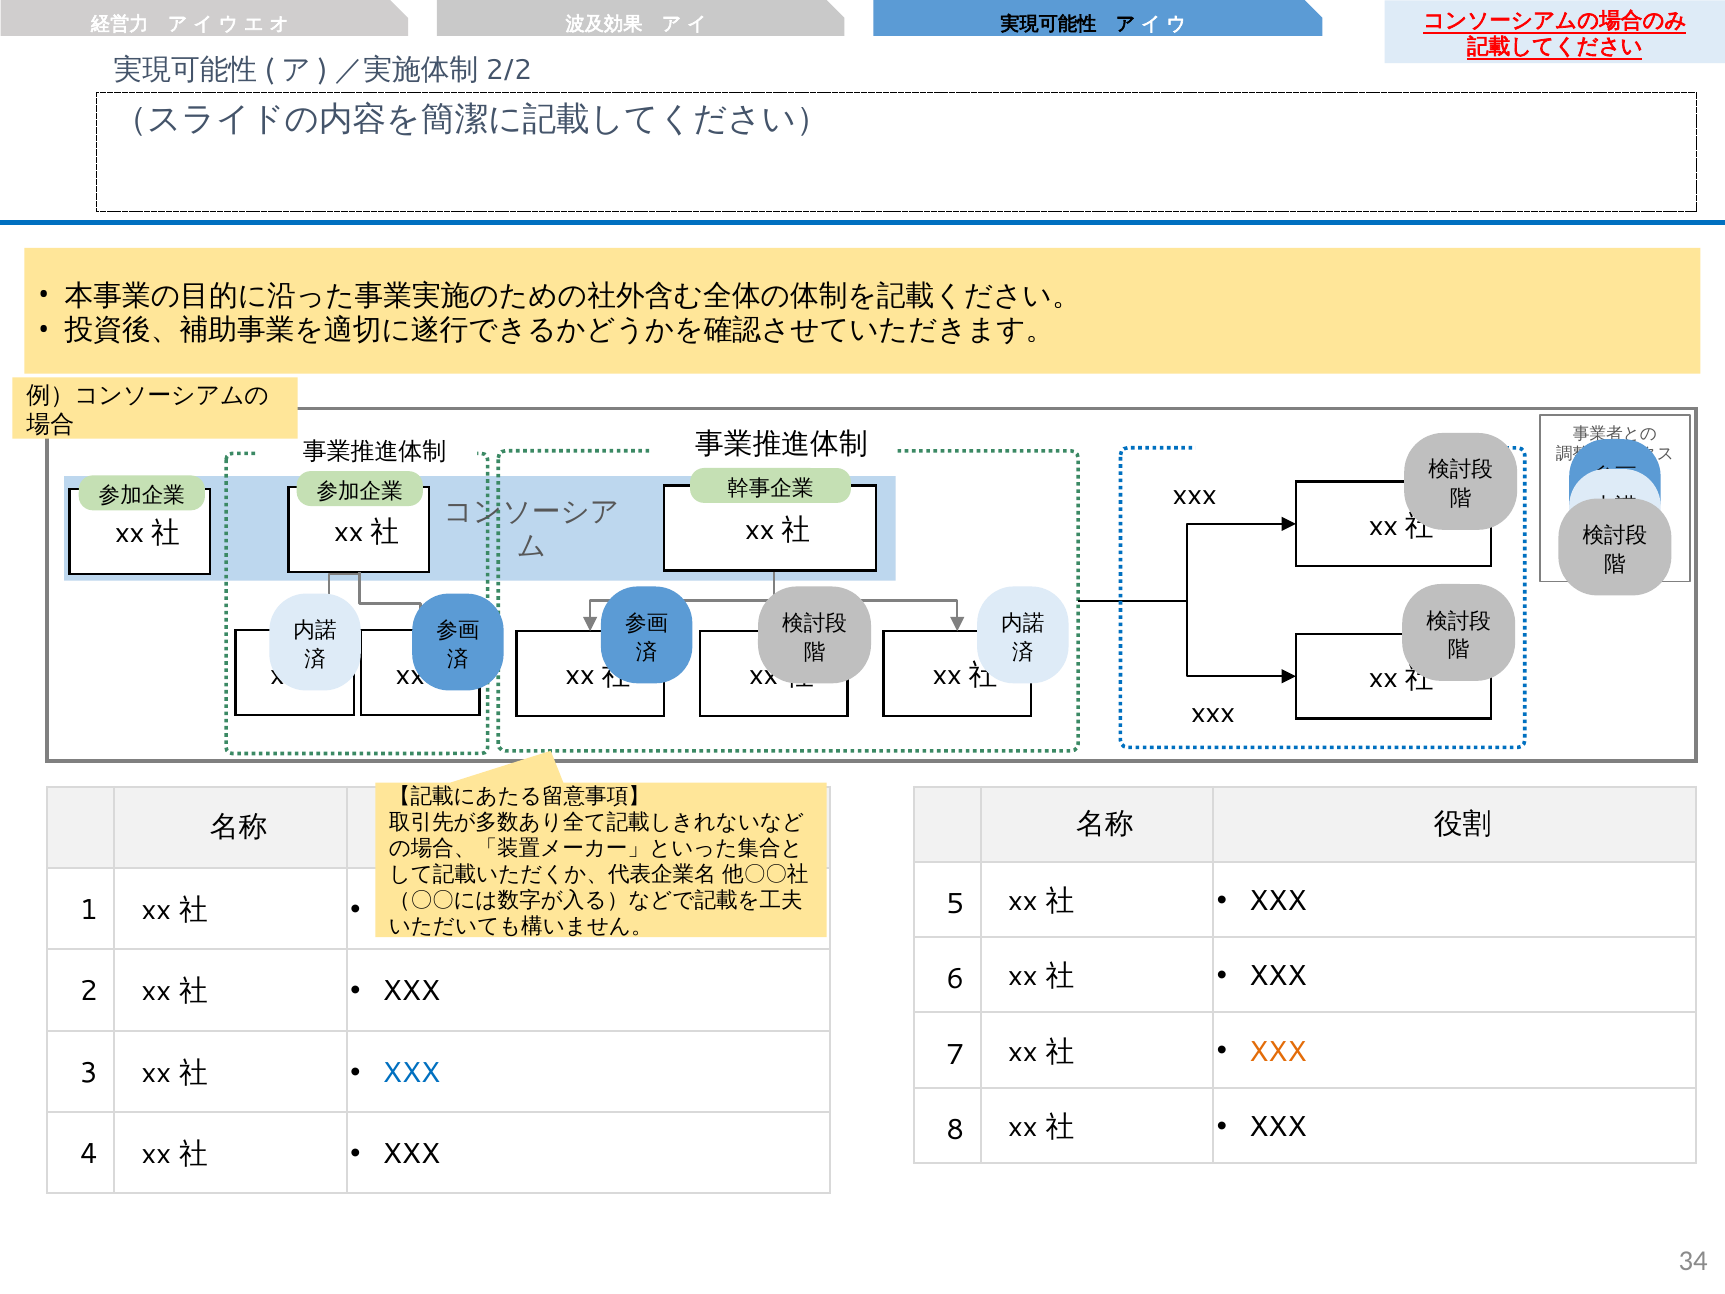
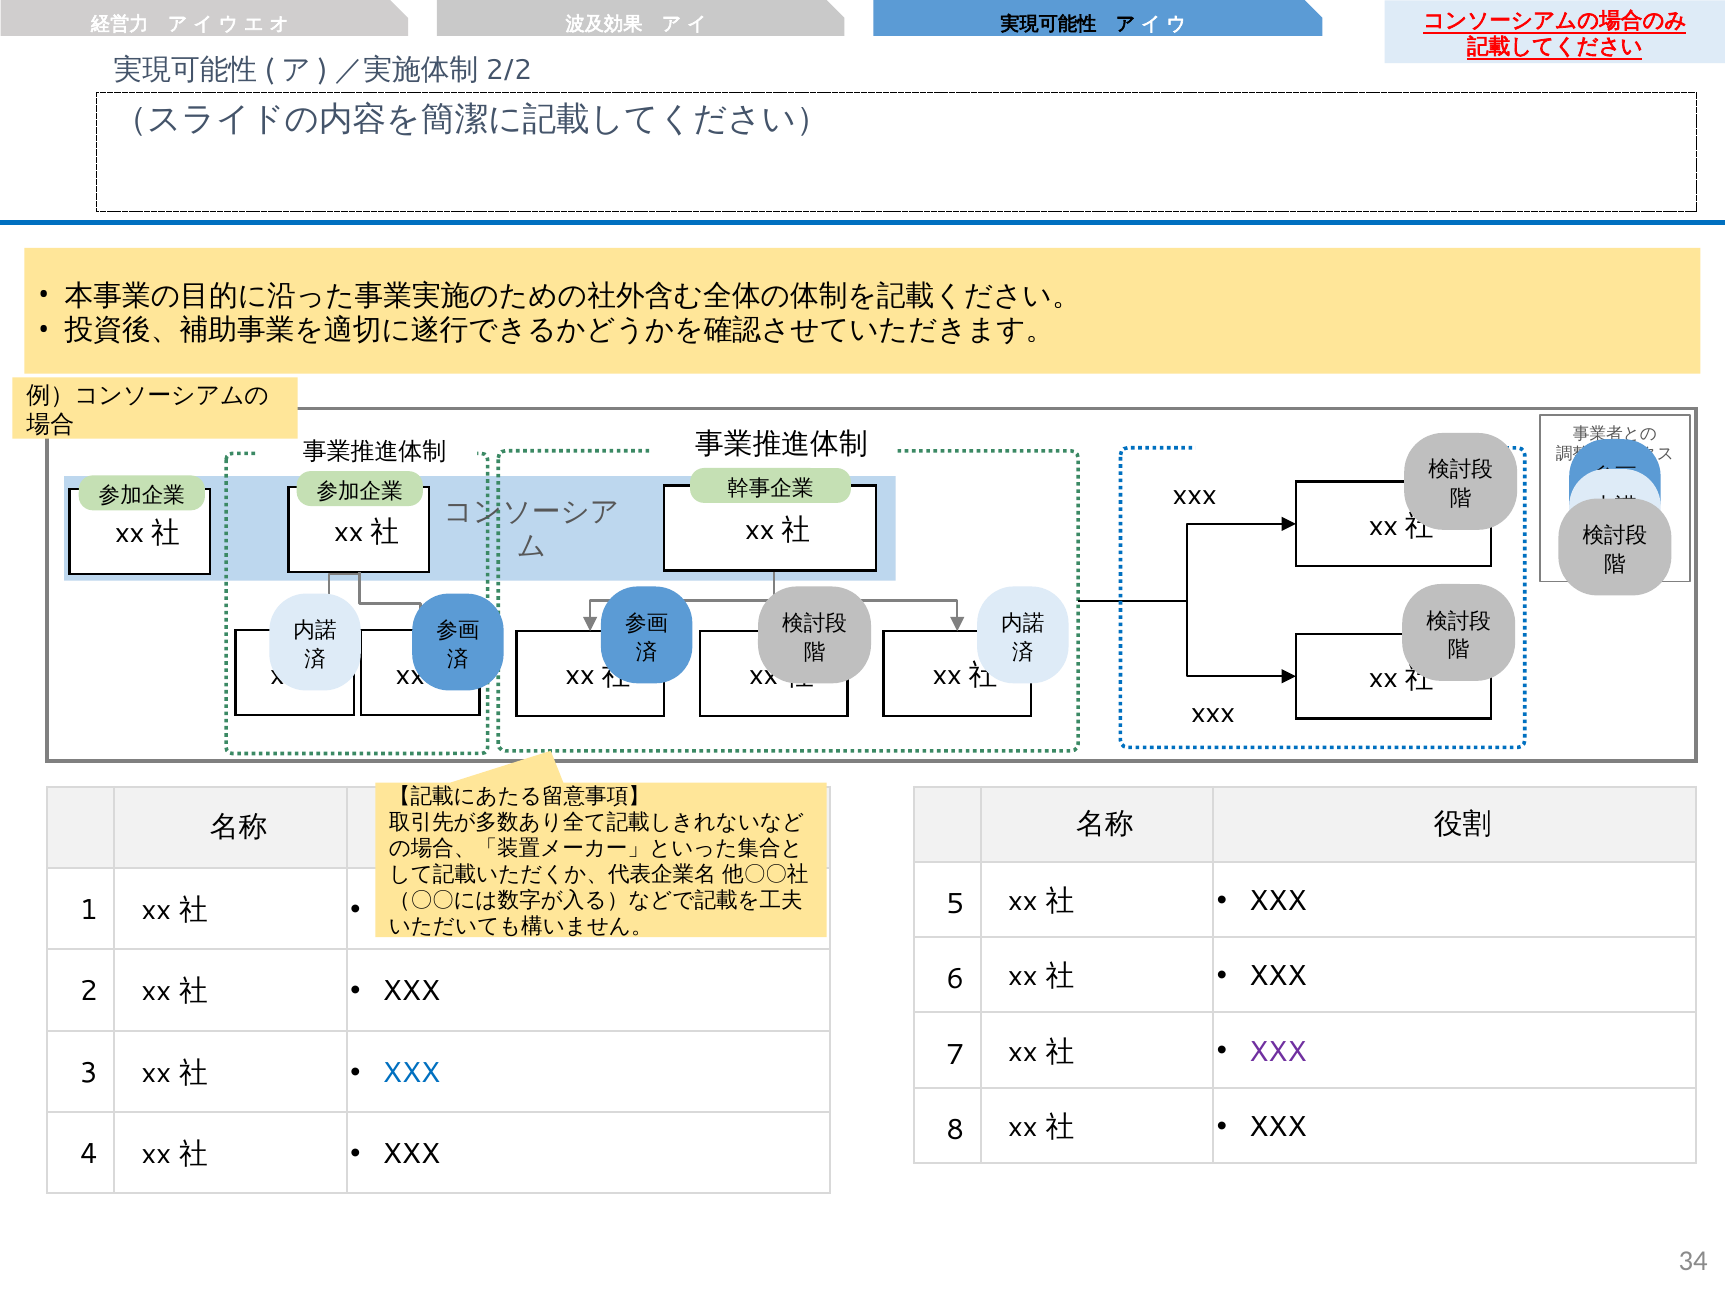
XXX at (1278, 1051) colour: orange -> purple
